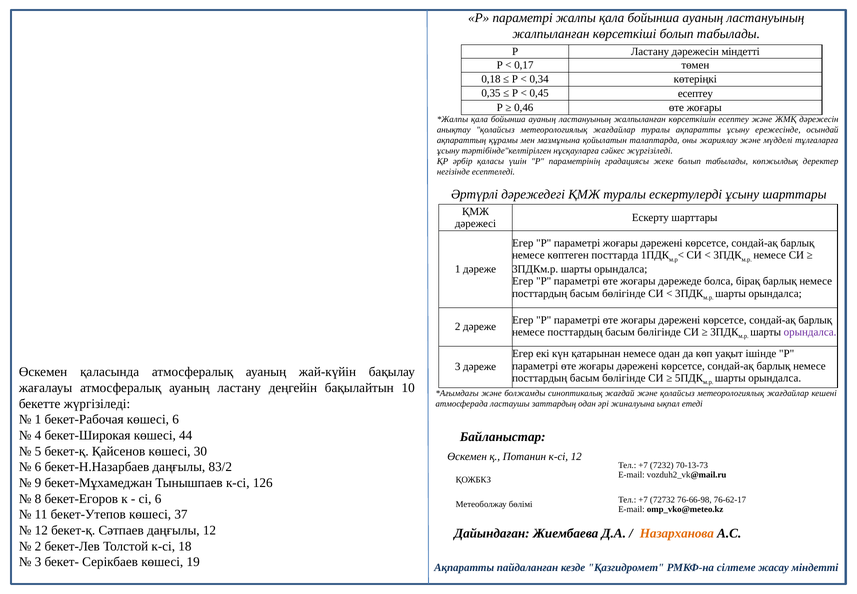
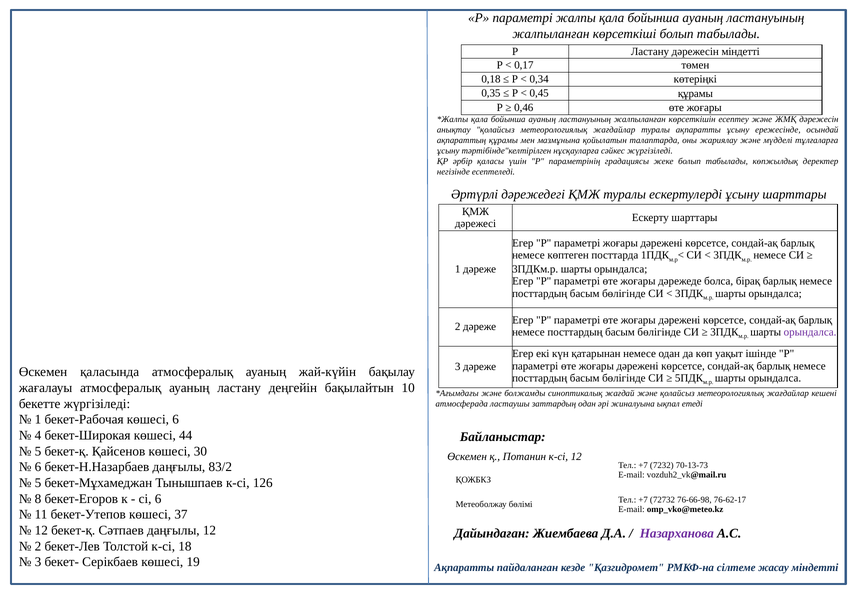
0,45 есептеу: есептеу -> құрамы
9 at (38, 482): 9 -> 5
Назарханова colour: orange -> purple
